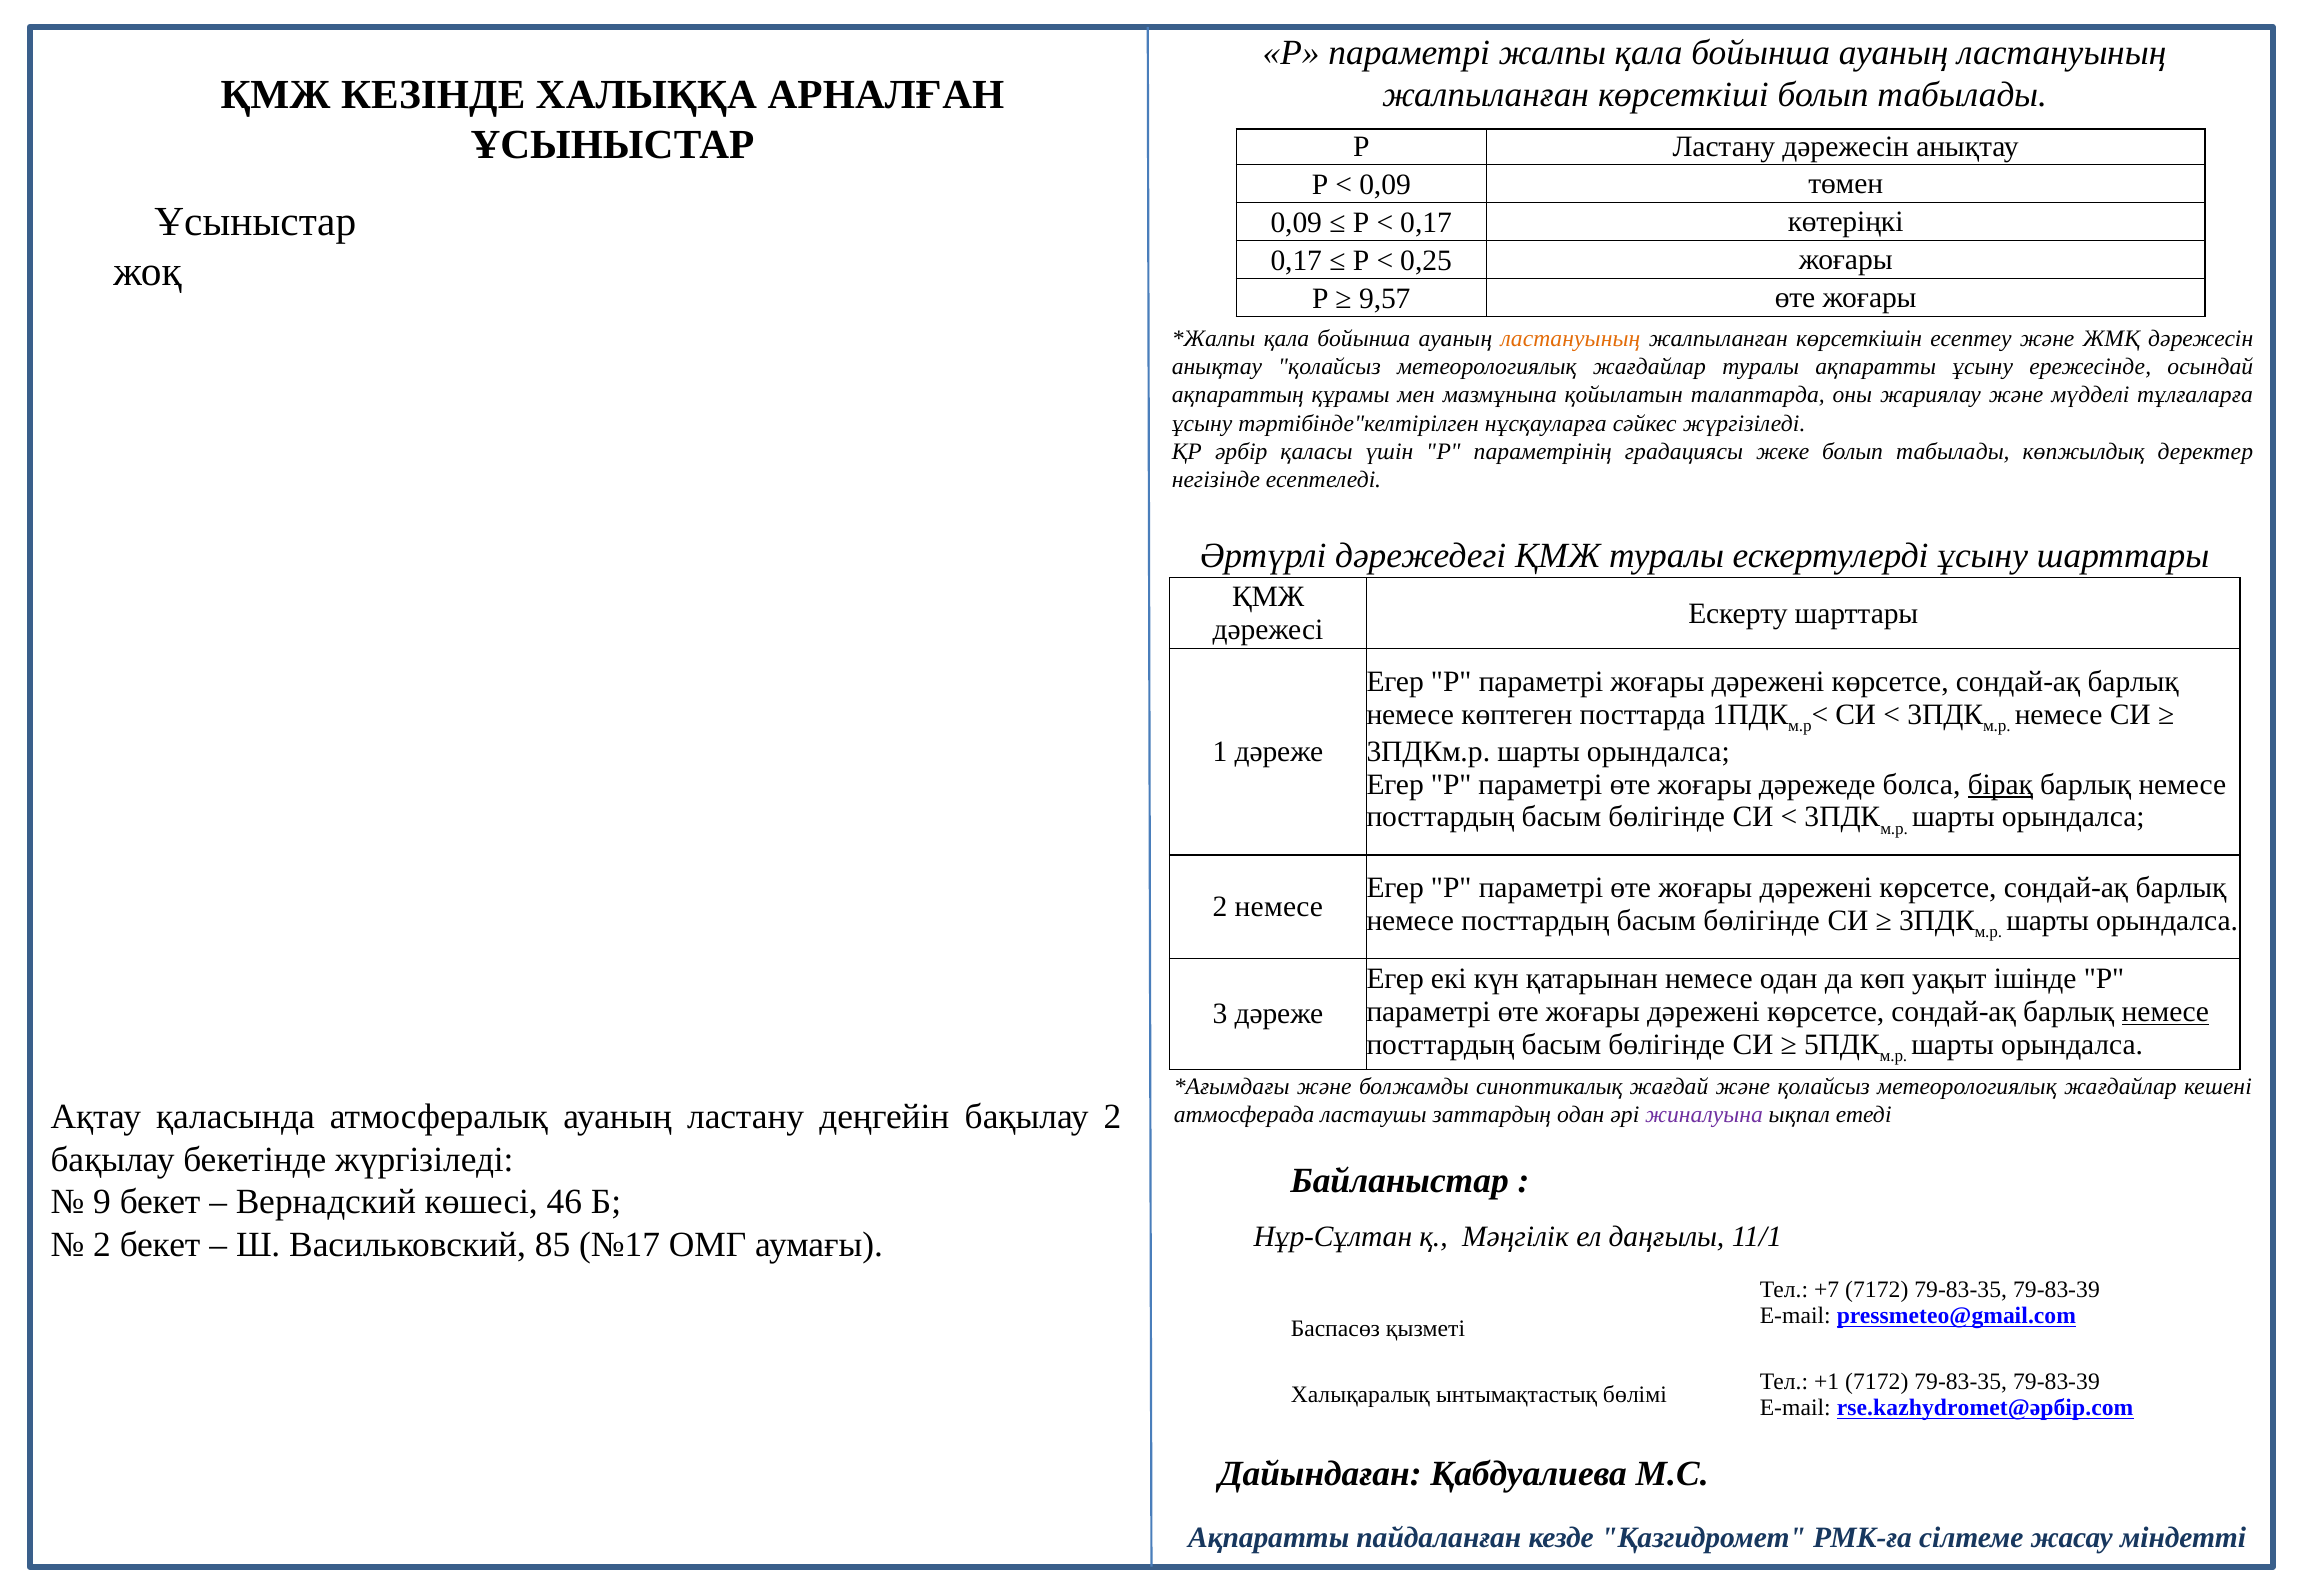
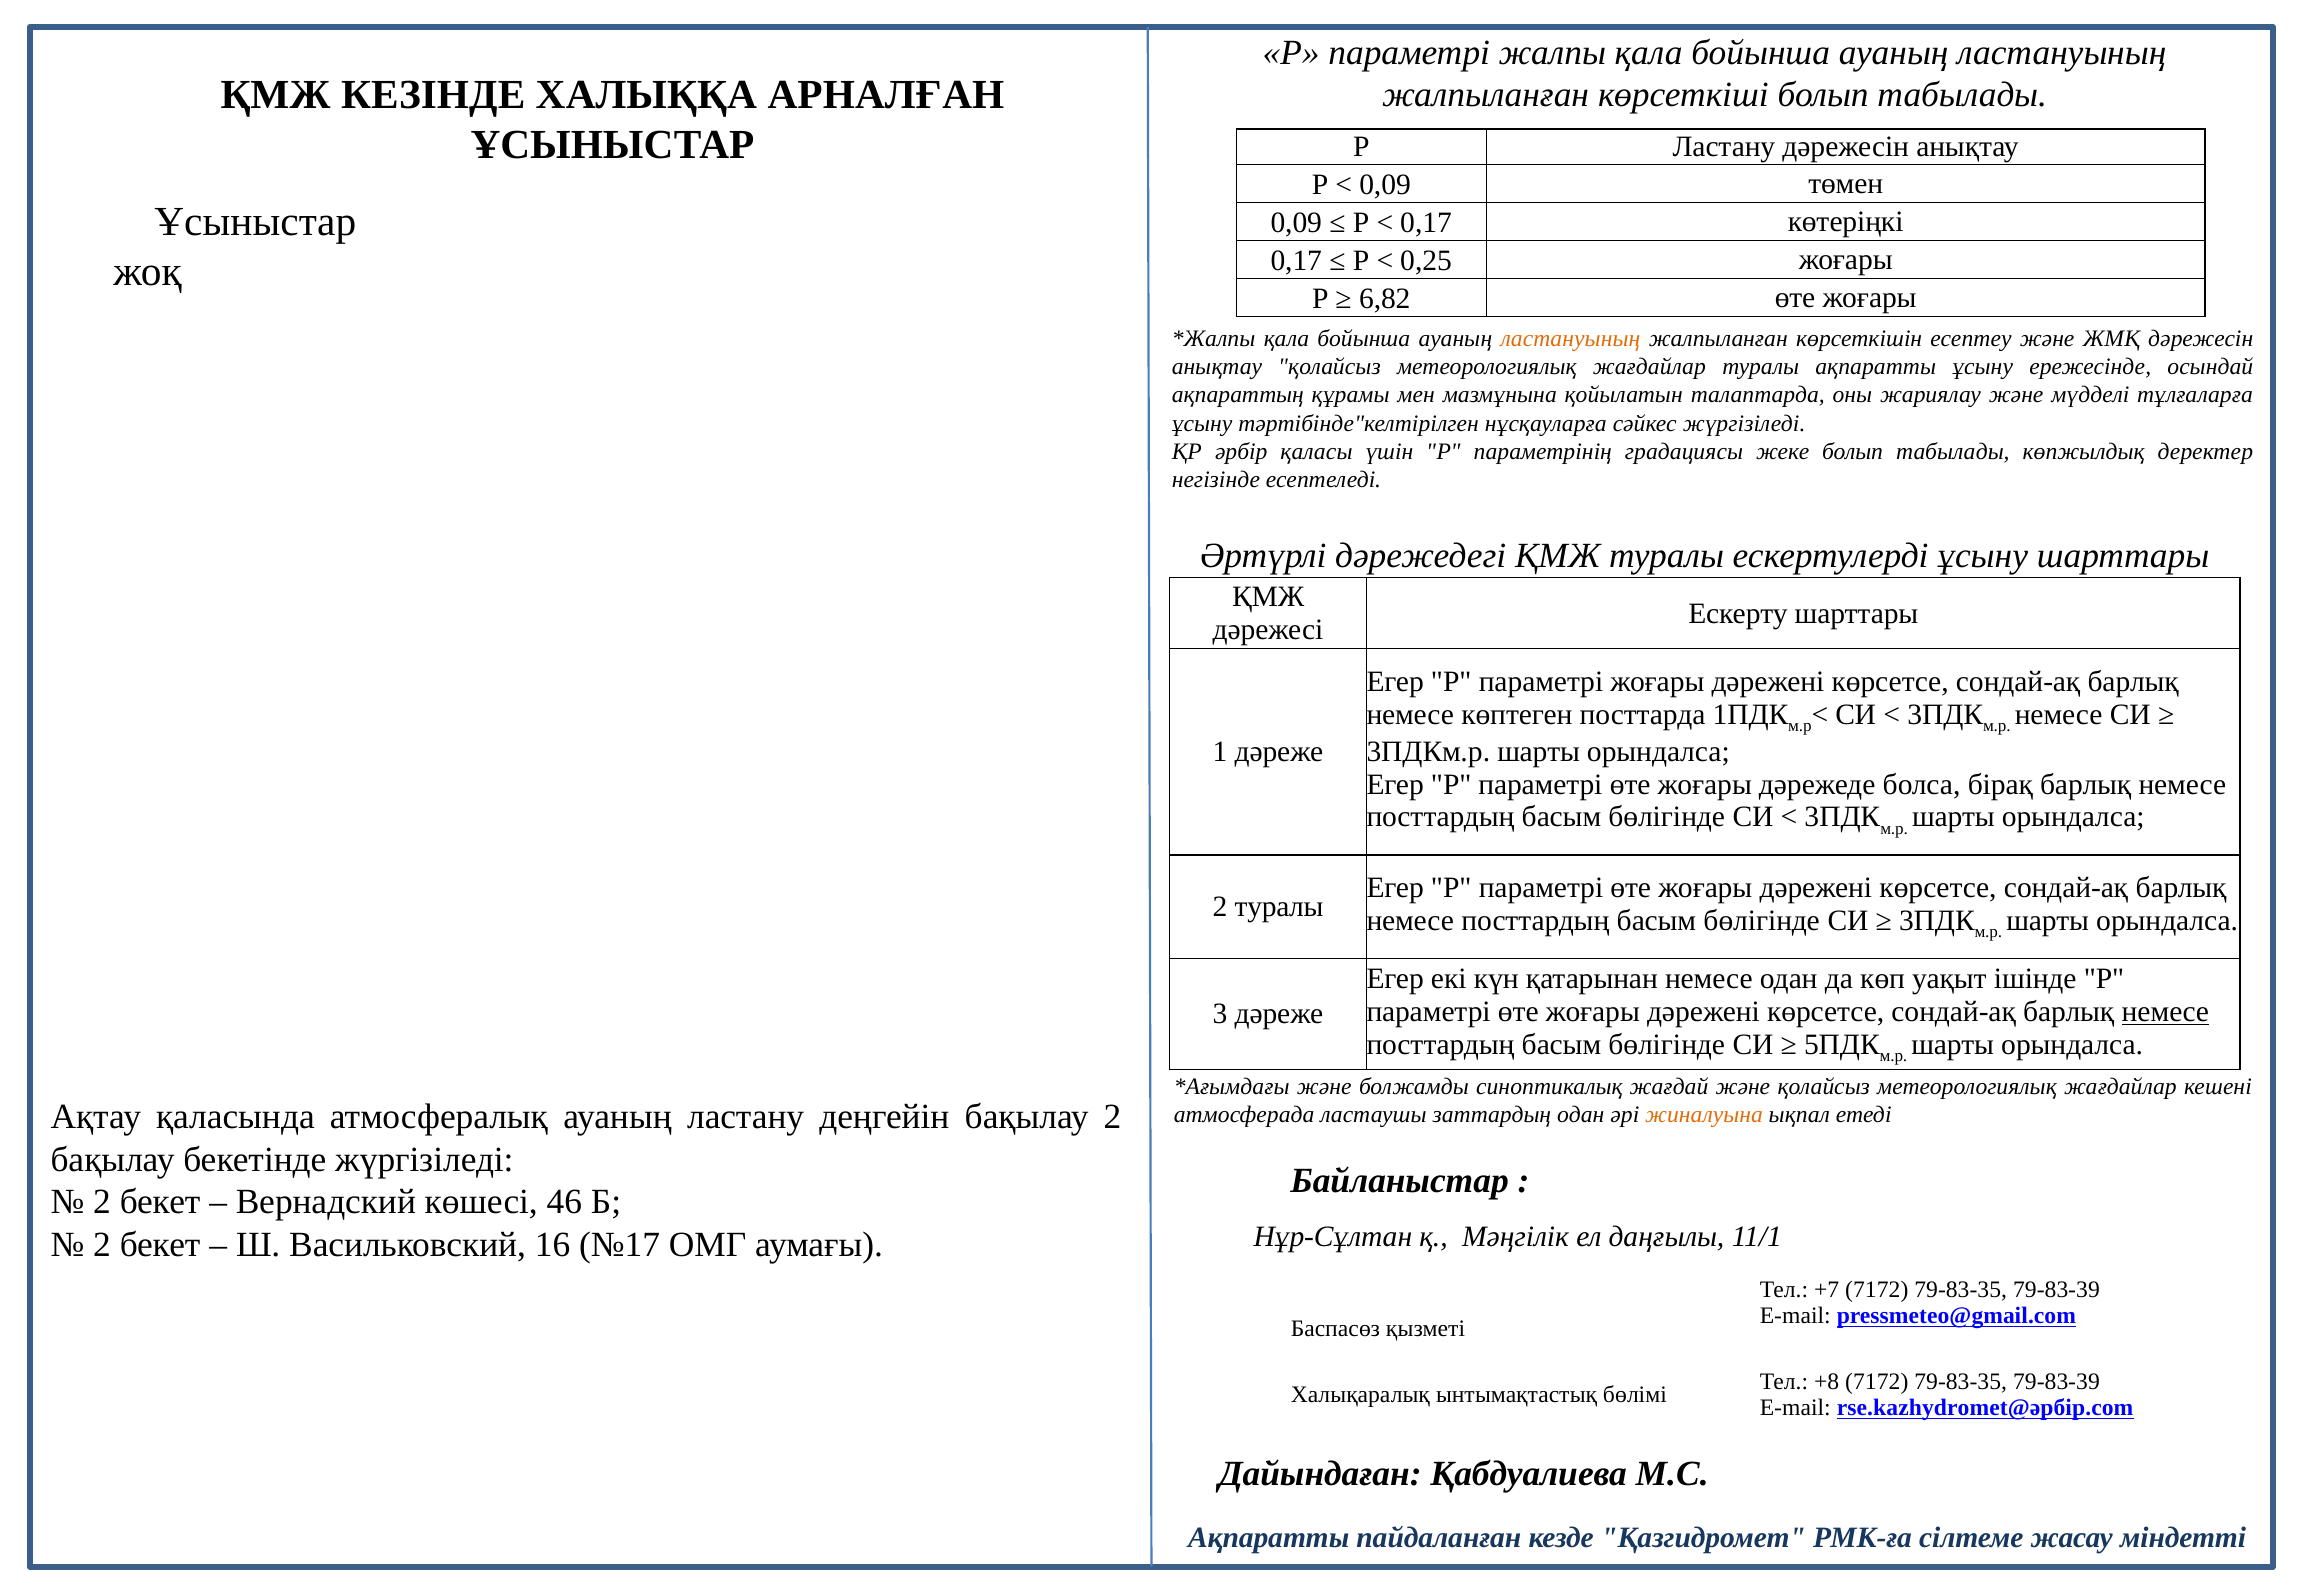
9,57: 9,57 -> 6,82
бірақ underline: present -> none
2 немесе: немесе -> туралы
жиналуына colour: purple -> orange
9 at (102, 1202): 9 -> 2
85: 85 -> 16
+1: +1 -> +8
